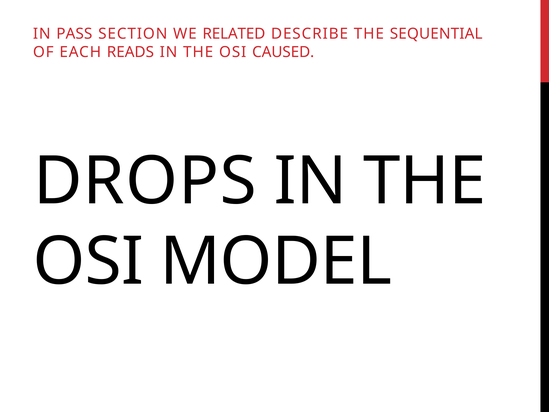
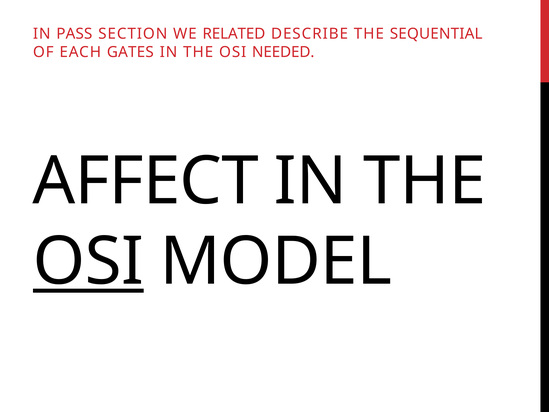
READS: READS -> GATES
CAUSED: CAUSED -> NEEDED
DROPS: DROPS -> AFFECT
OSI at (88, 262) underline: none -> present
